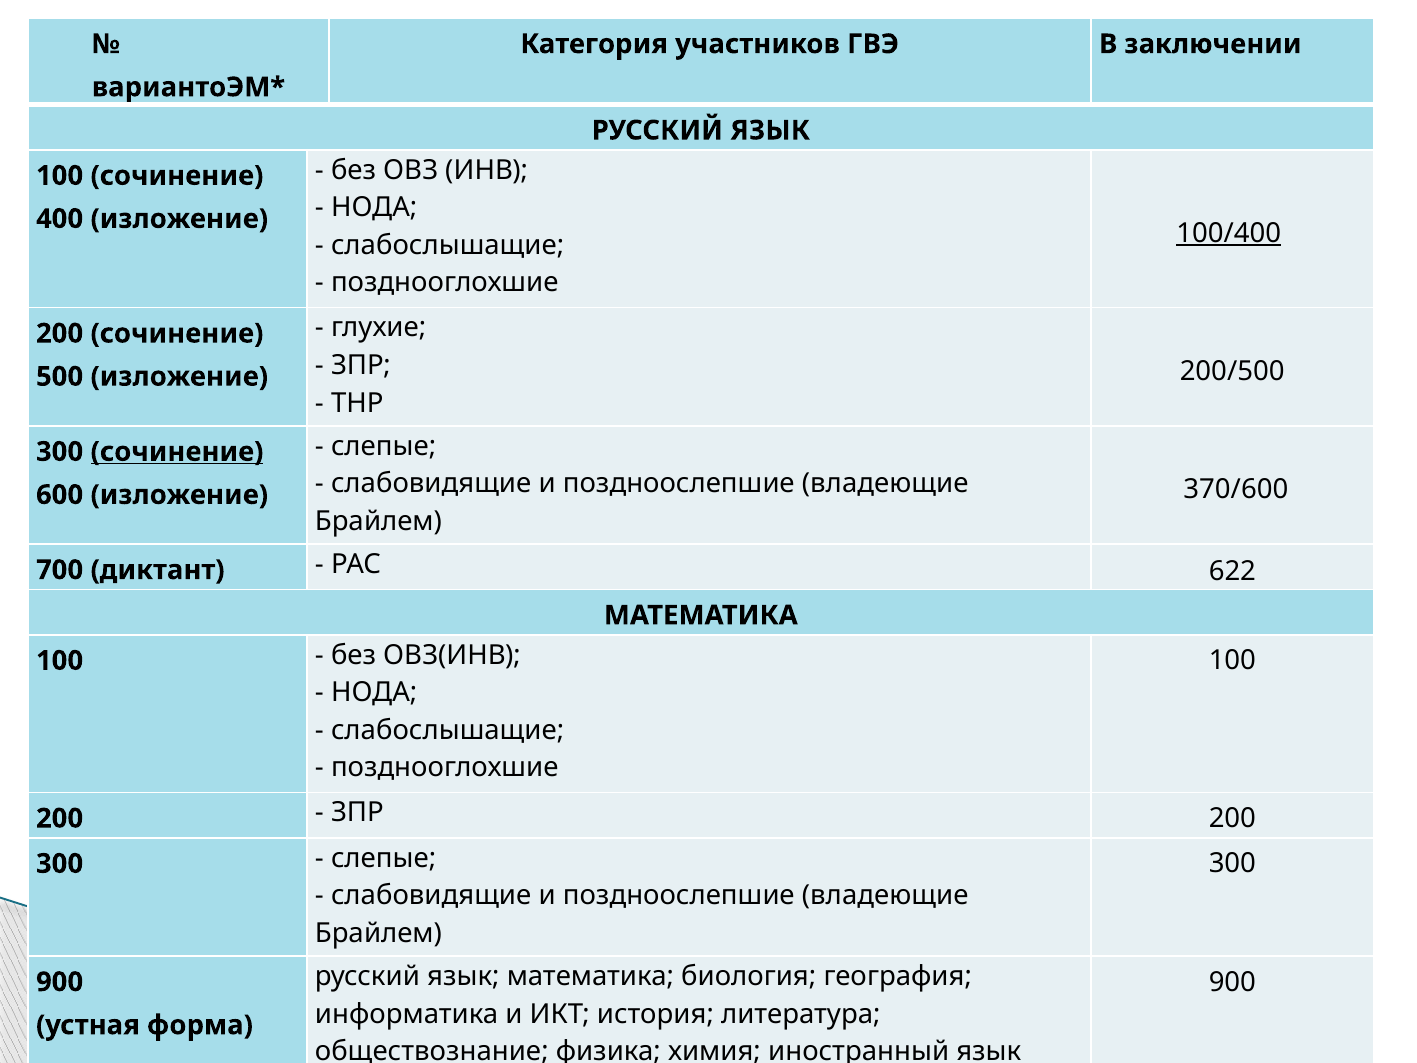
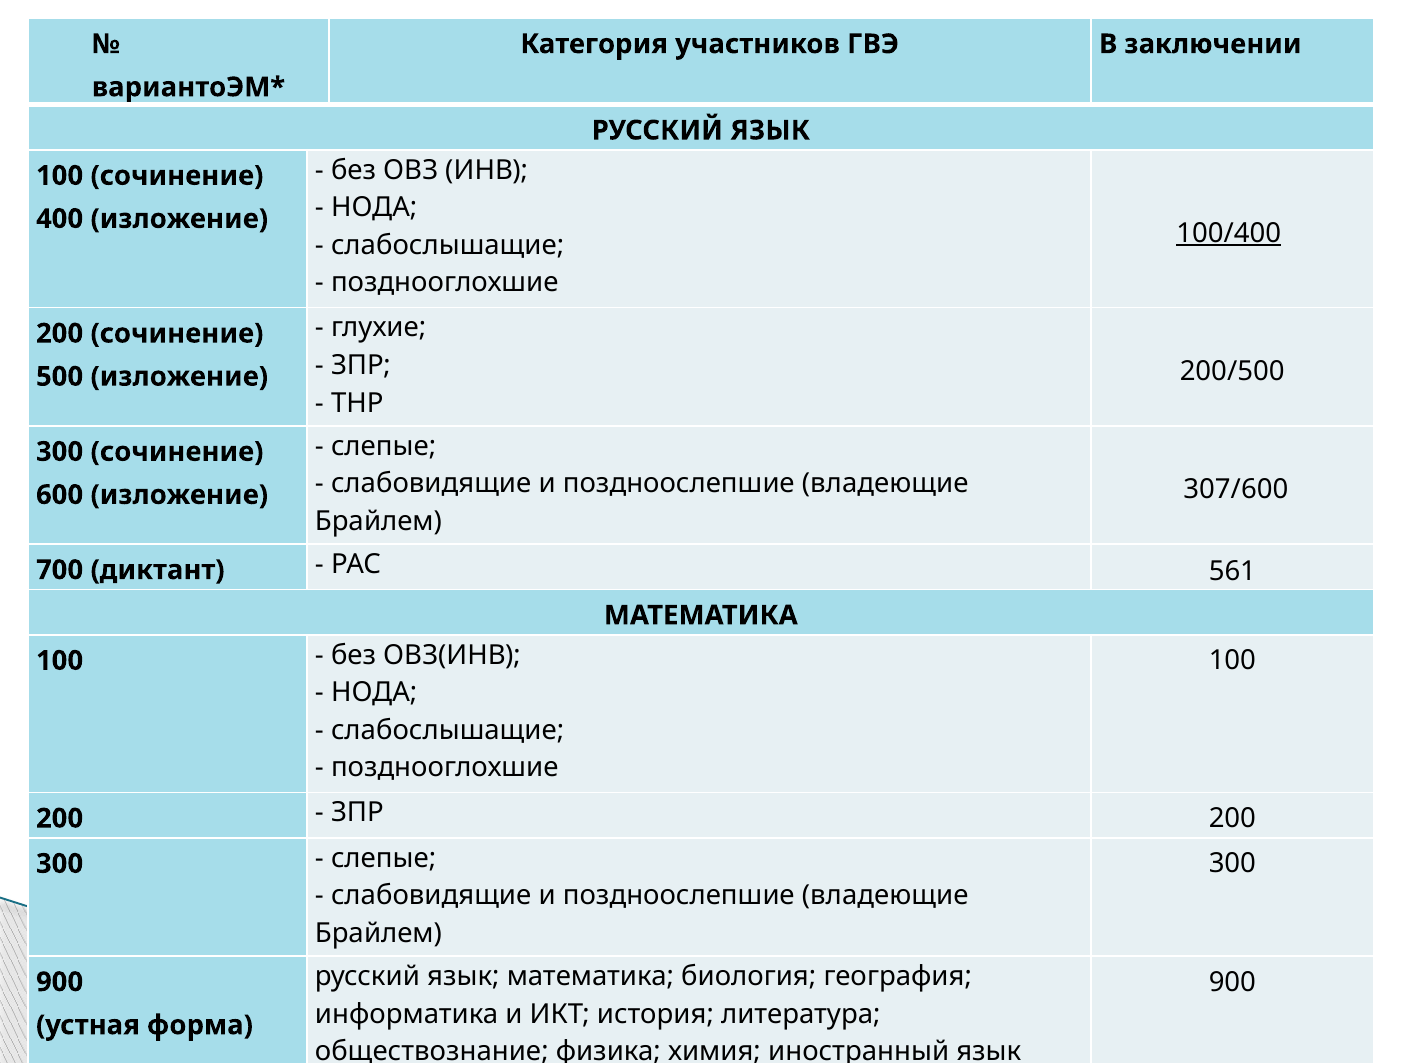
сочинение at (177, 452) underline: present -> none
370/600: 370/600 -> 307/600
622: 622 -> 561
